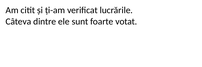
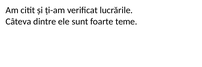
votat: votat -> teme
